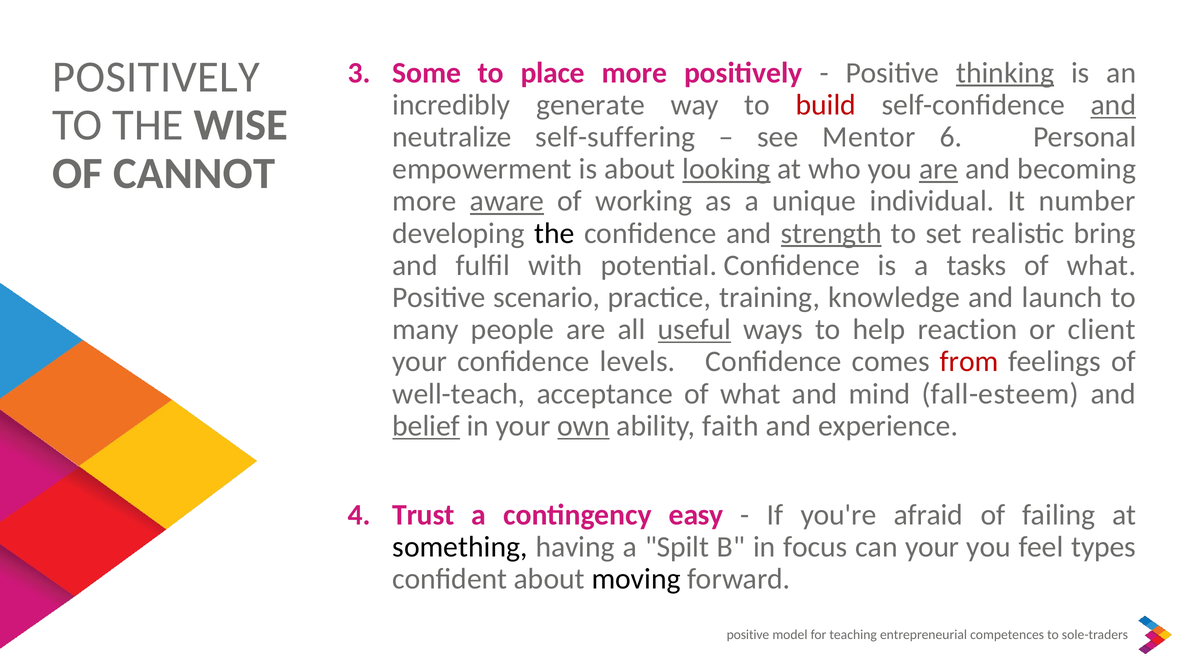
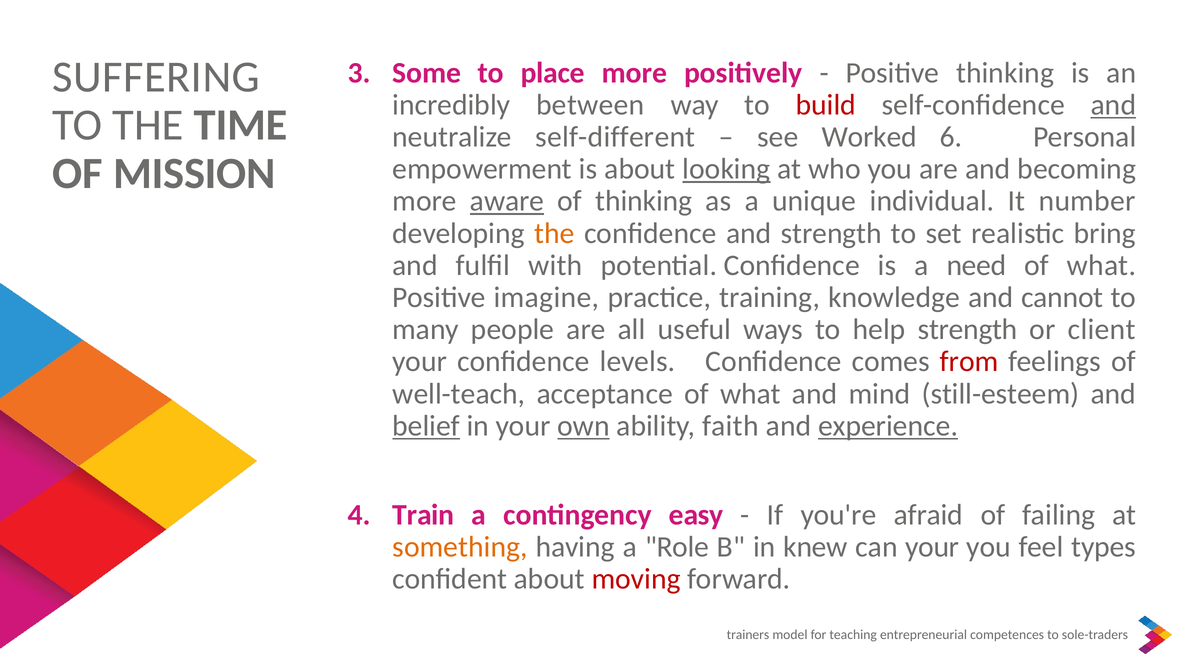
POSITIVELY at (156, 77): POSITIVELY -> SUFFERING
thinking at (1005, 73) underline: present -> none
generate: generate -> between
WISE: WISE -> TIME
self-suffering: self-suffering -> self-different
Mentor: Mentor -> Worked
CANNOT: CANNOT -> MISSION
are at (939, 169) underline: present -> none
of working: working -> thinking
the at (555, 233) colour: black -> orange
strength at (831, 233) underline: present -> none
tasks: tasks -> need
scenario: scenario -> imagine
launch: launch -> cannot
useful underline: present -> none
help reaction: reaction -> strength
fall-esteem: fall-esteem -> still-esteem
experience underline: none -> present
Trust: Trust -> Train
something colour: black -> orange
Spilt: Spilt -> Role
focus: focus -> knew
moving colour: black -> red
positive at (748, 635): positive -> trainers
